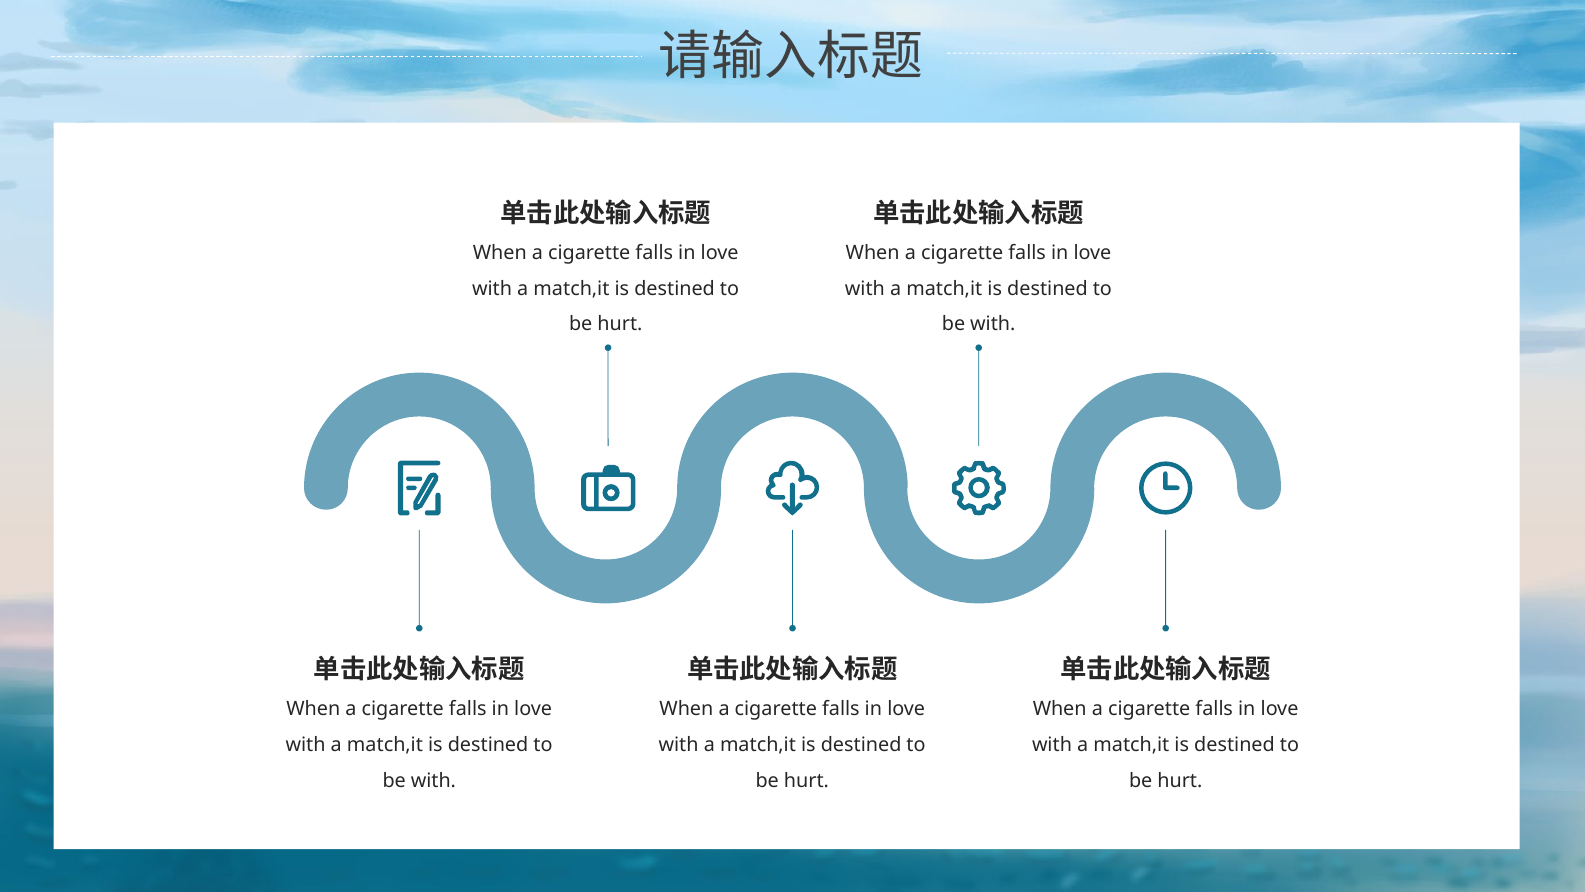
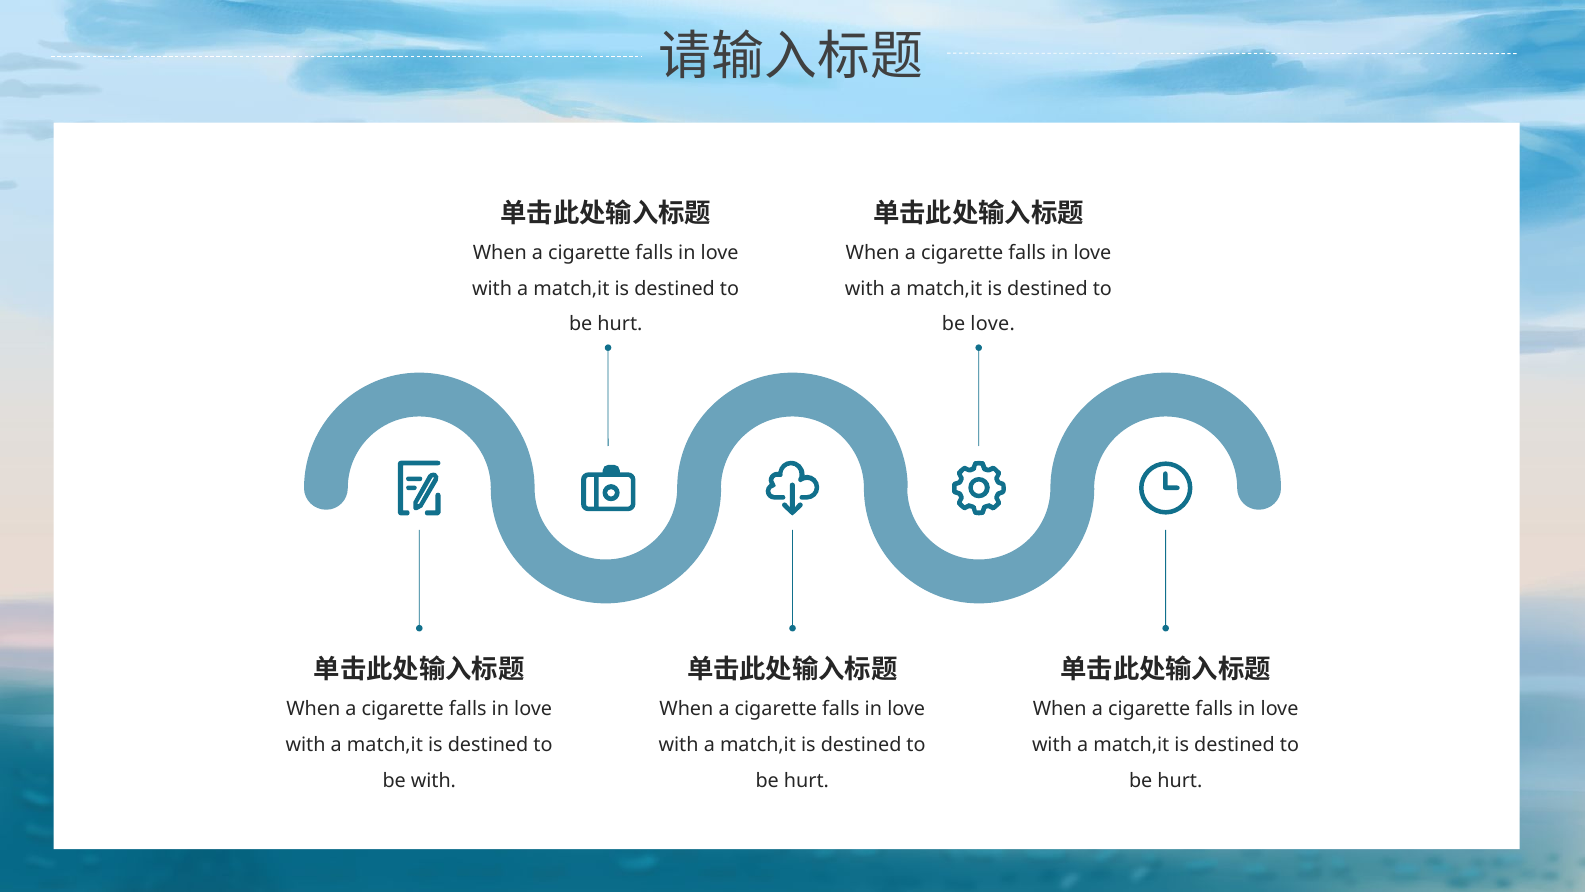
with at (993, 324): with -> love
